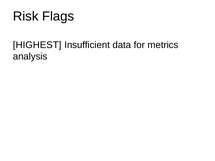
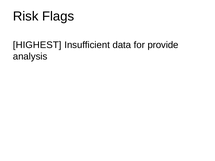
metrics: metrics -> provide
